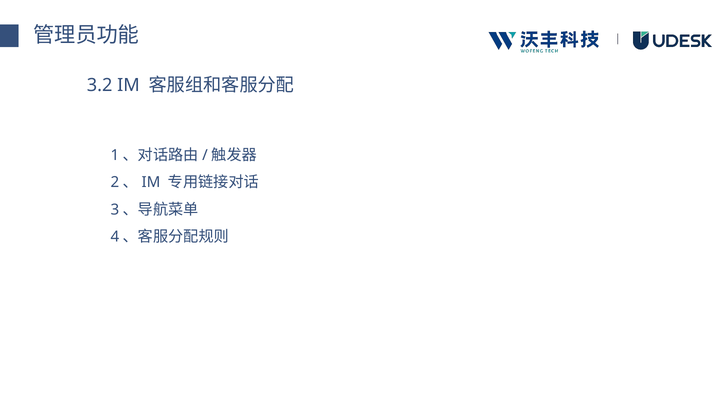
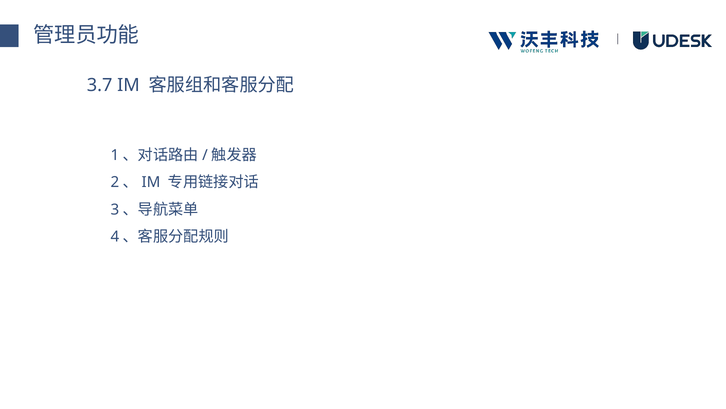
3.2: 3.2 -> 3.7
